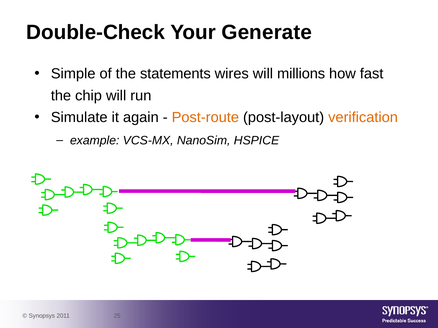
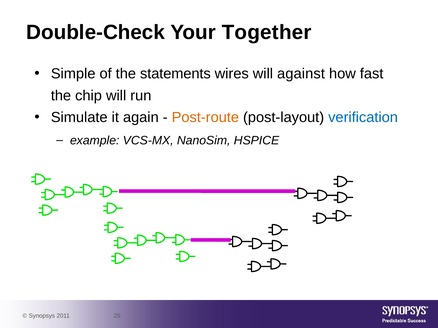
Generate: Generate -> Together
millions: millions -> against
verification colour: orange -> blue
